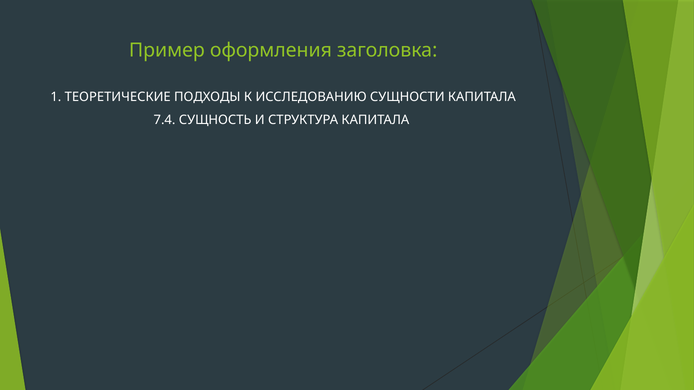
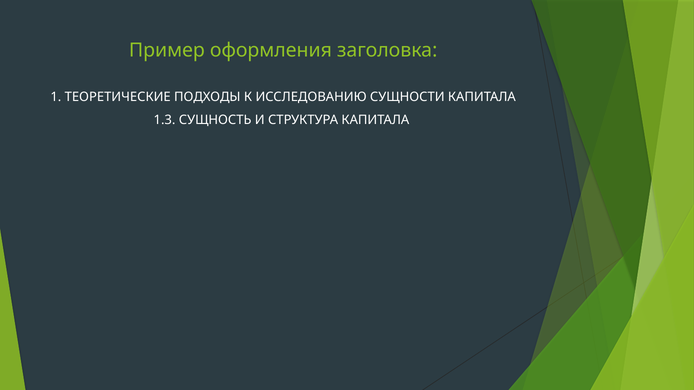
7.4: 7.4 -> 1.3
